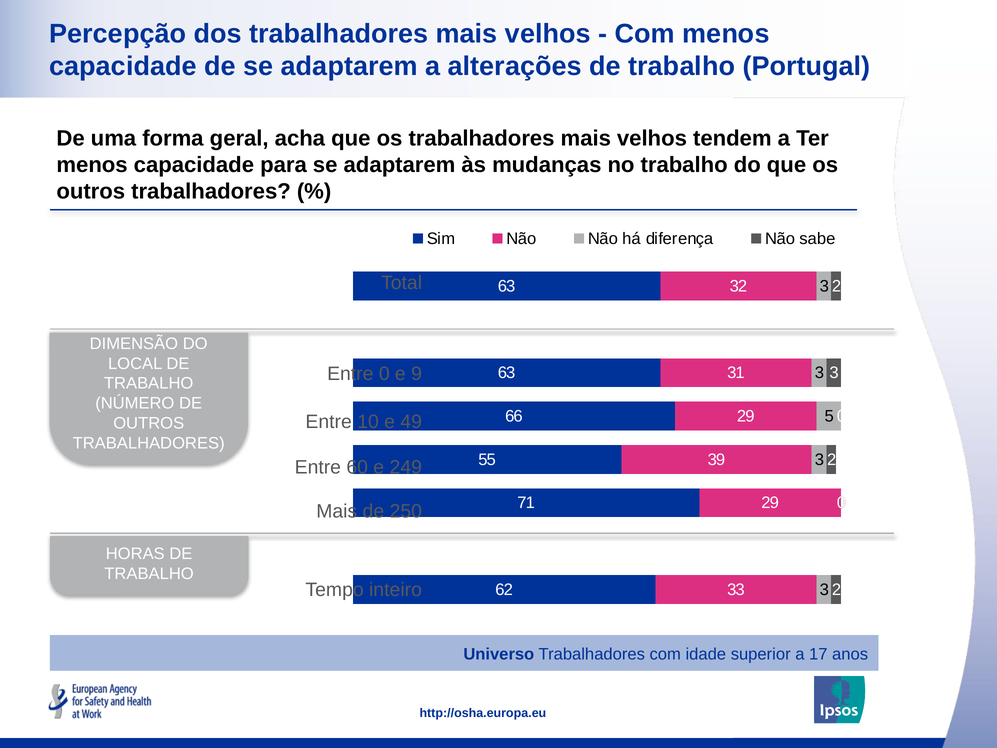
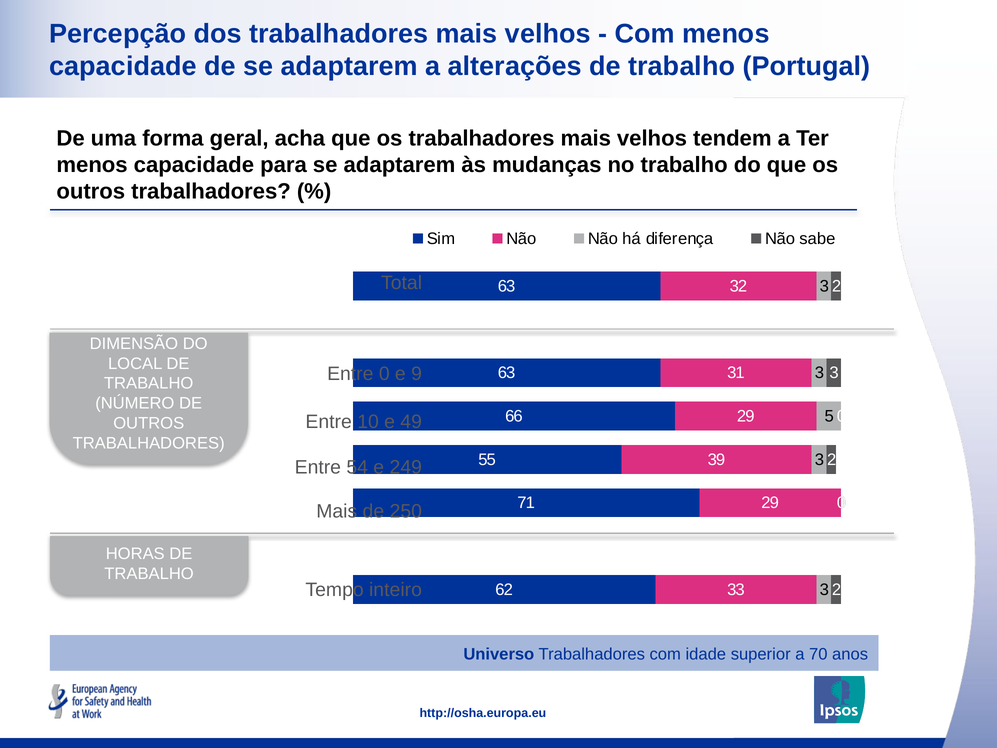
60: 60 -> 54
a 17: 17 -> 70
